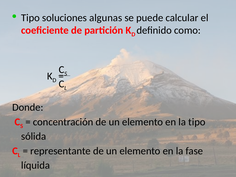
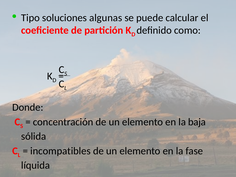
la tipo: tipo -> baja
representante: representante -> incompatibles
